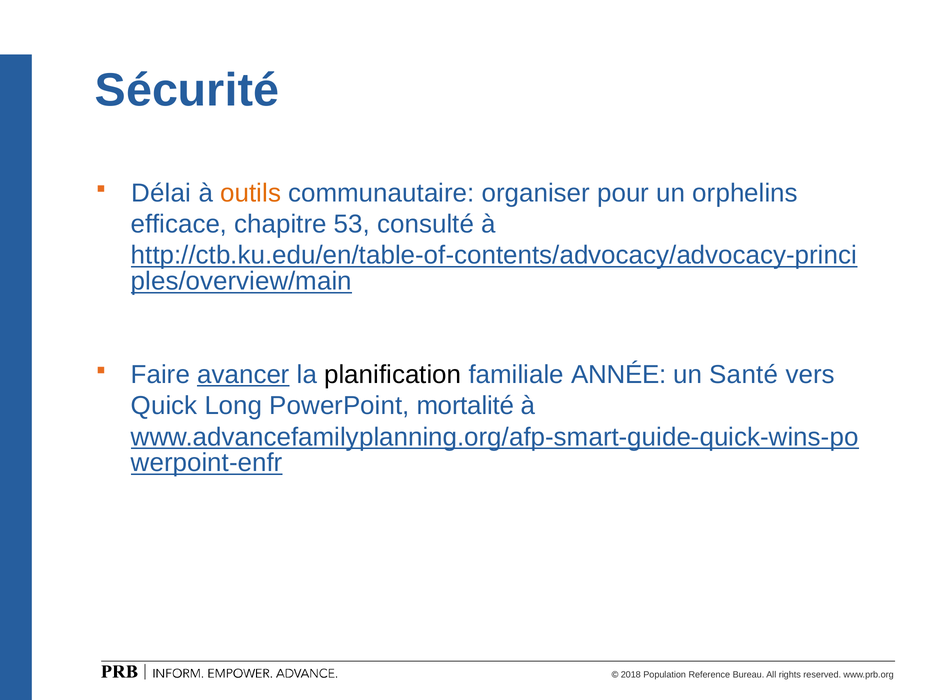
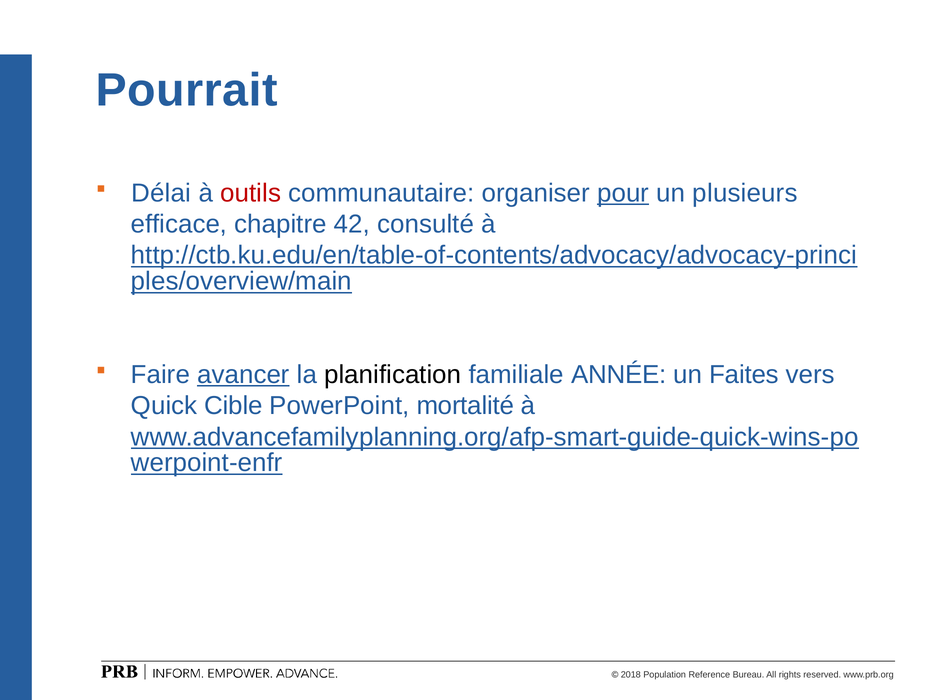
Sécurité: Sécurité -> Pourrait
outils colour: orange -> red
pour underline: none -> present
orphelins: orphelins -> plusieurs
53: 53 -> 42
Santé: Santé -> Faites
Long: Long -> Cible
